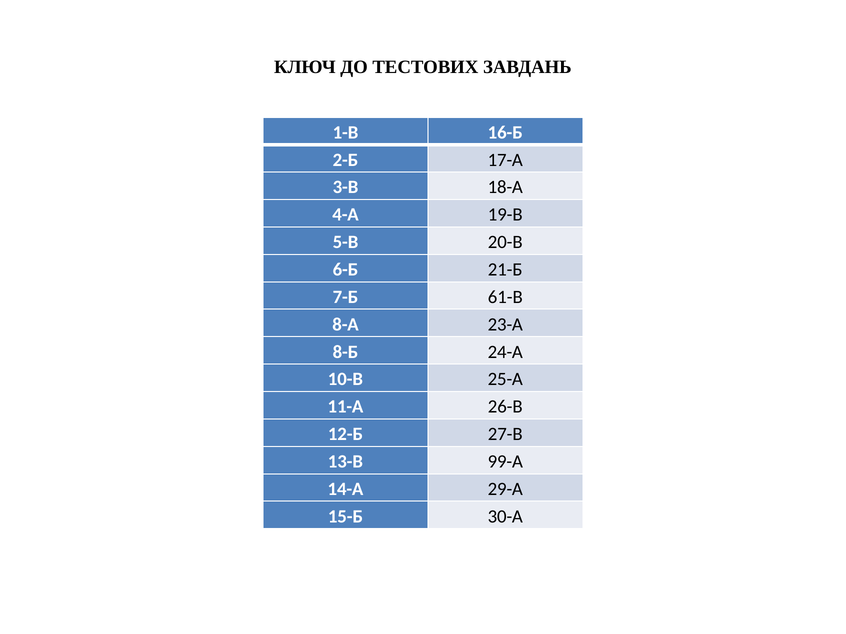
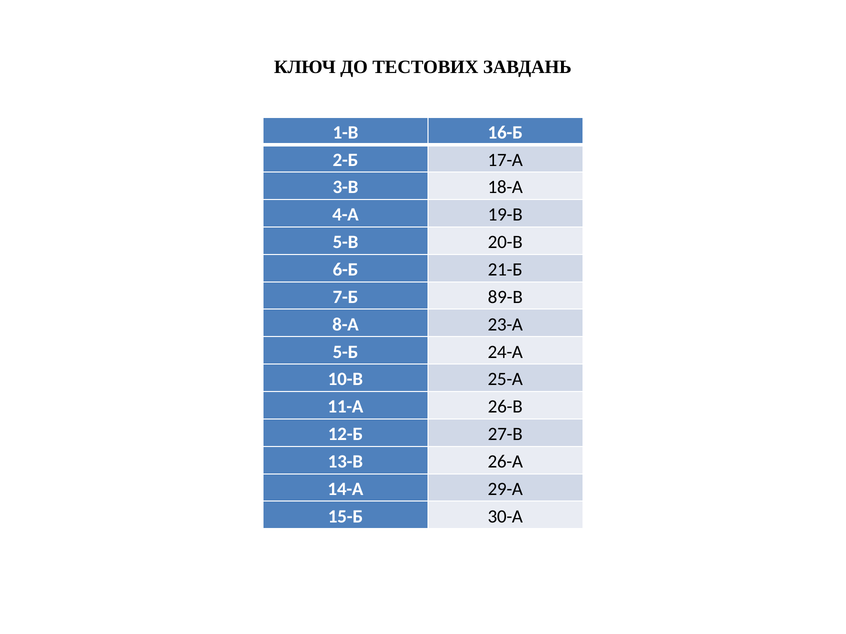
61-В: 61-В -> 89-В
8-Б: 8-Б -> 5-Б
99-А: 99-А -> 26-А
